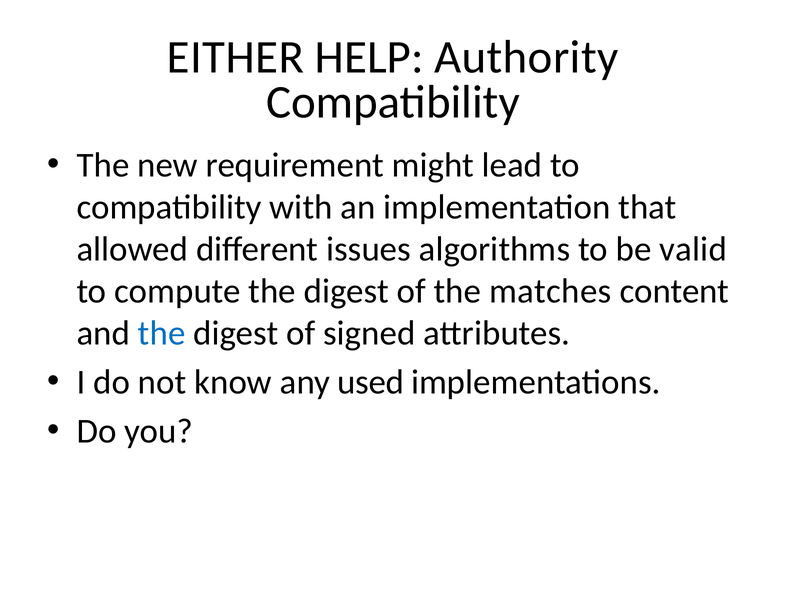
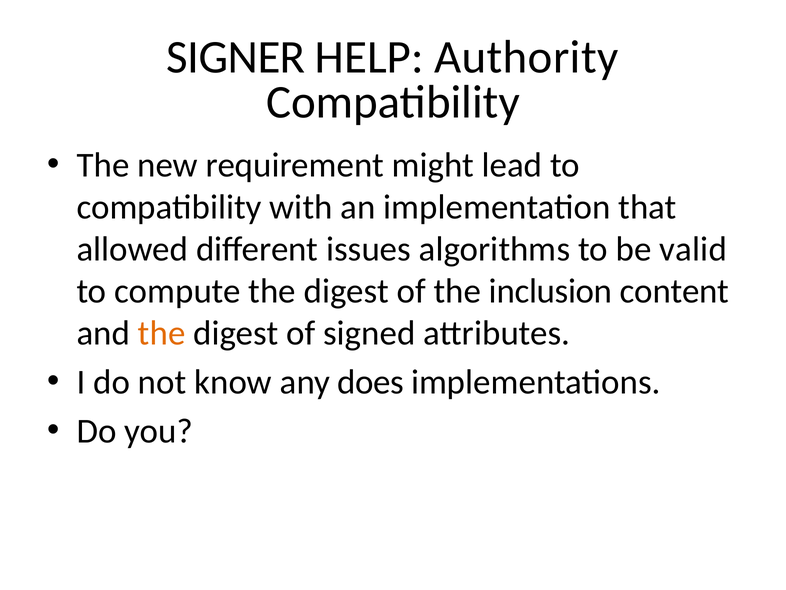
EITHER: EITHER -> SIGNER
matches: matches -> inclusion
the at (162, 333) colour: blue -> orange
used: used -> does
